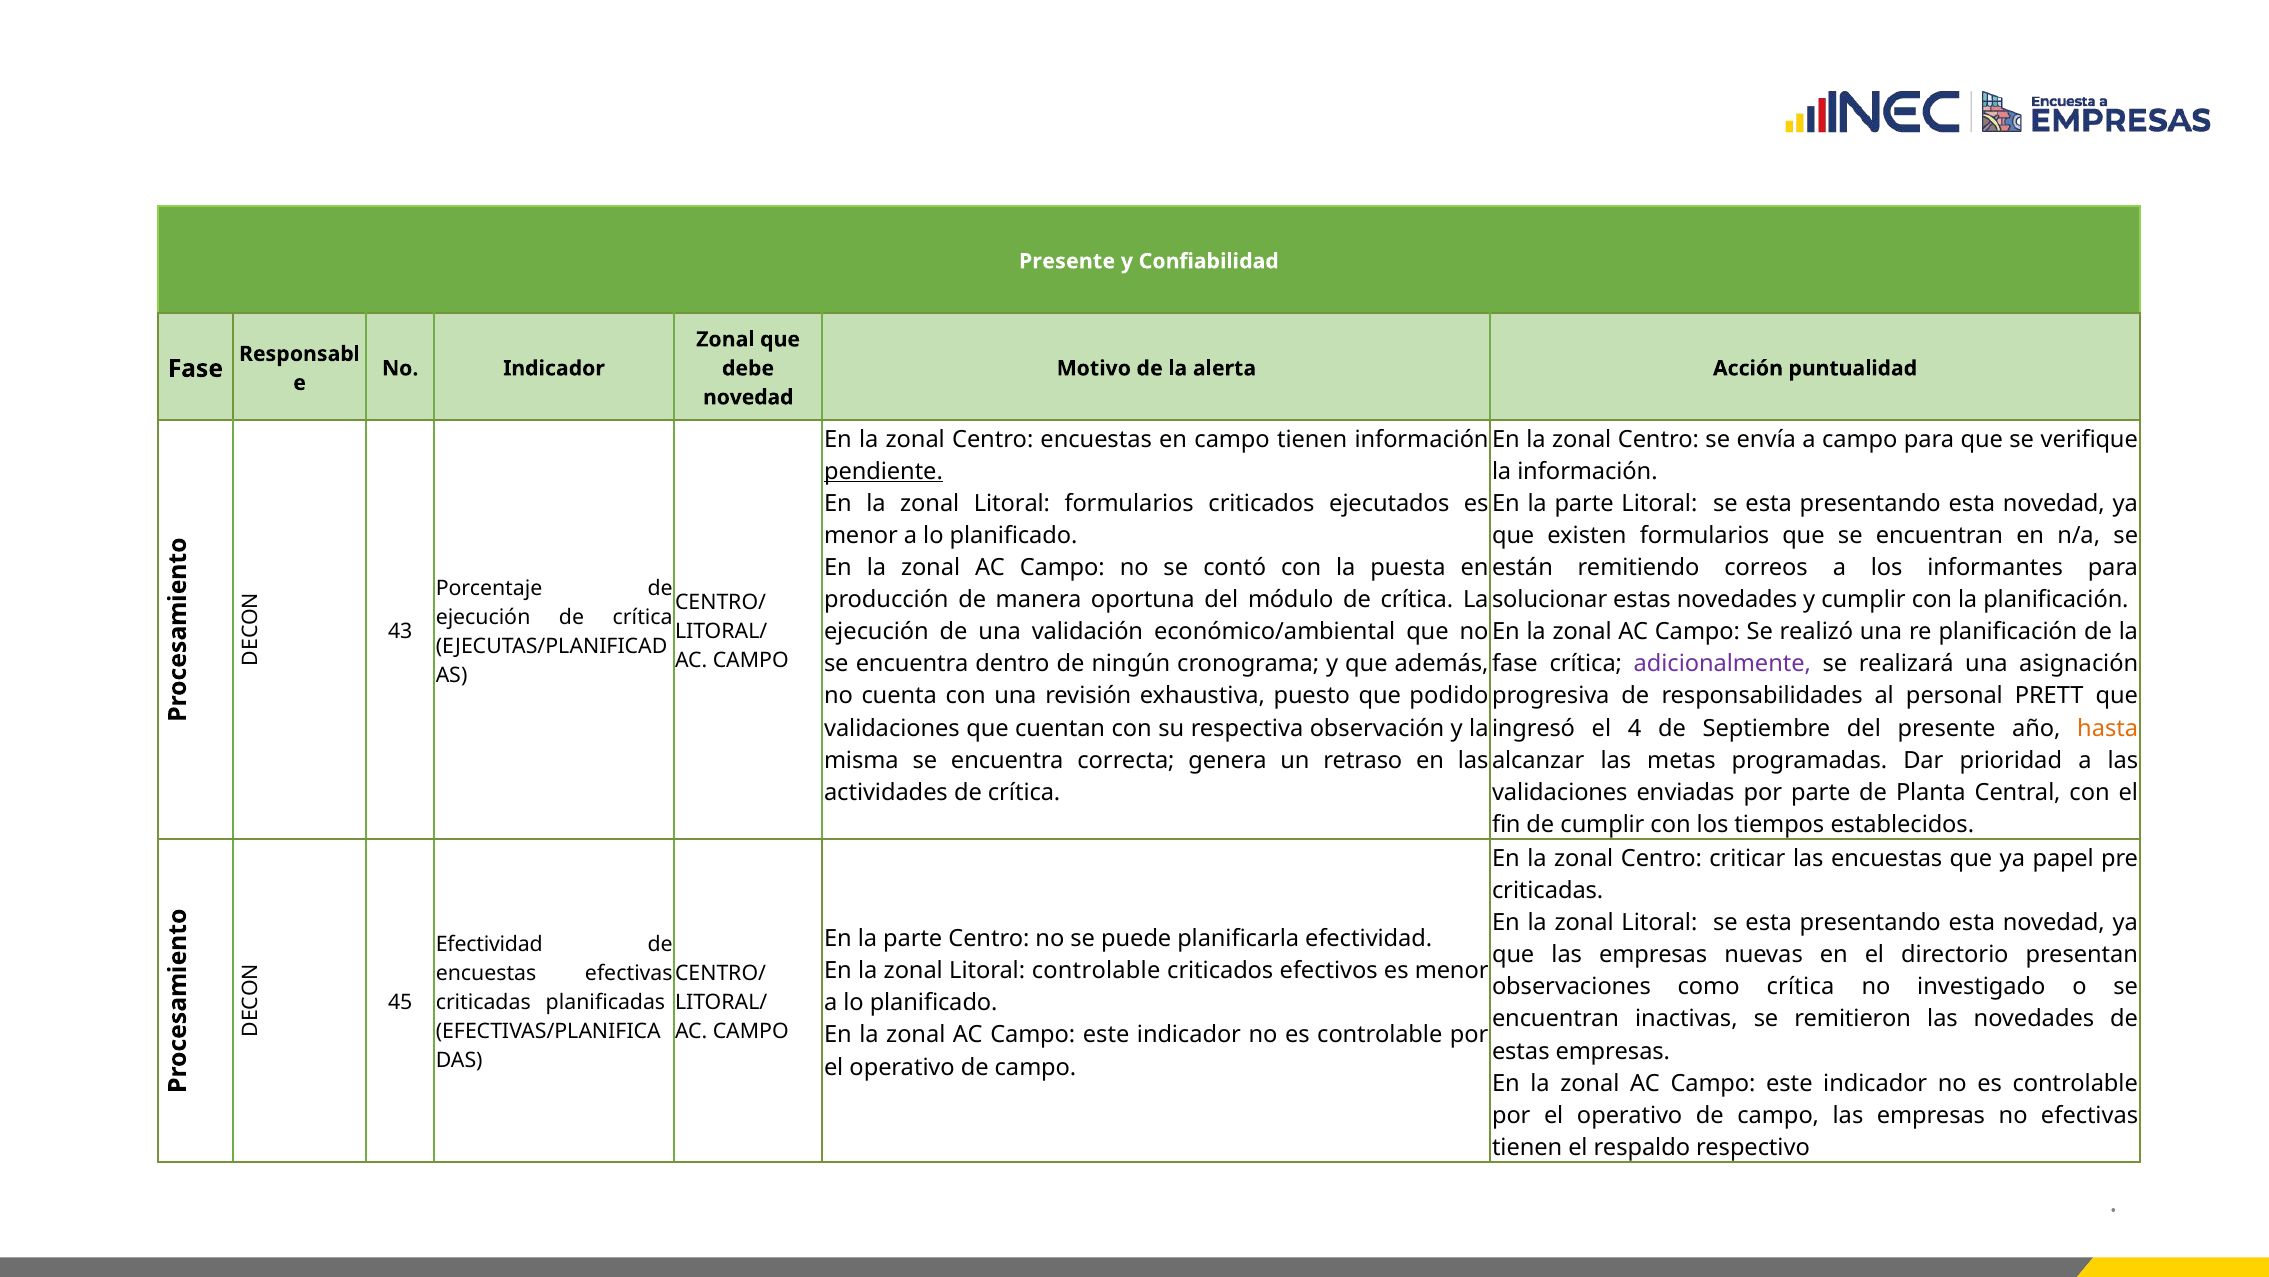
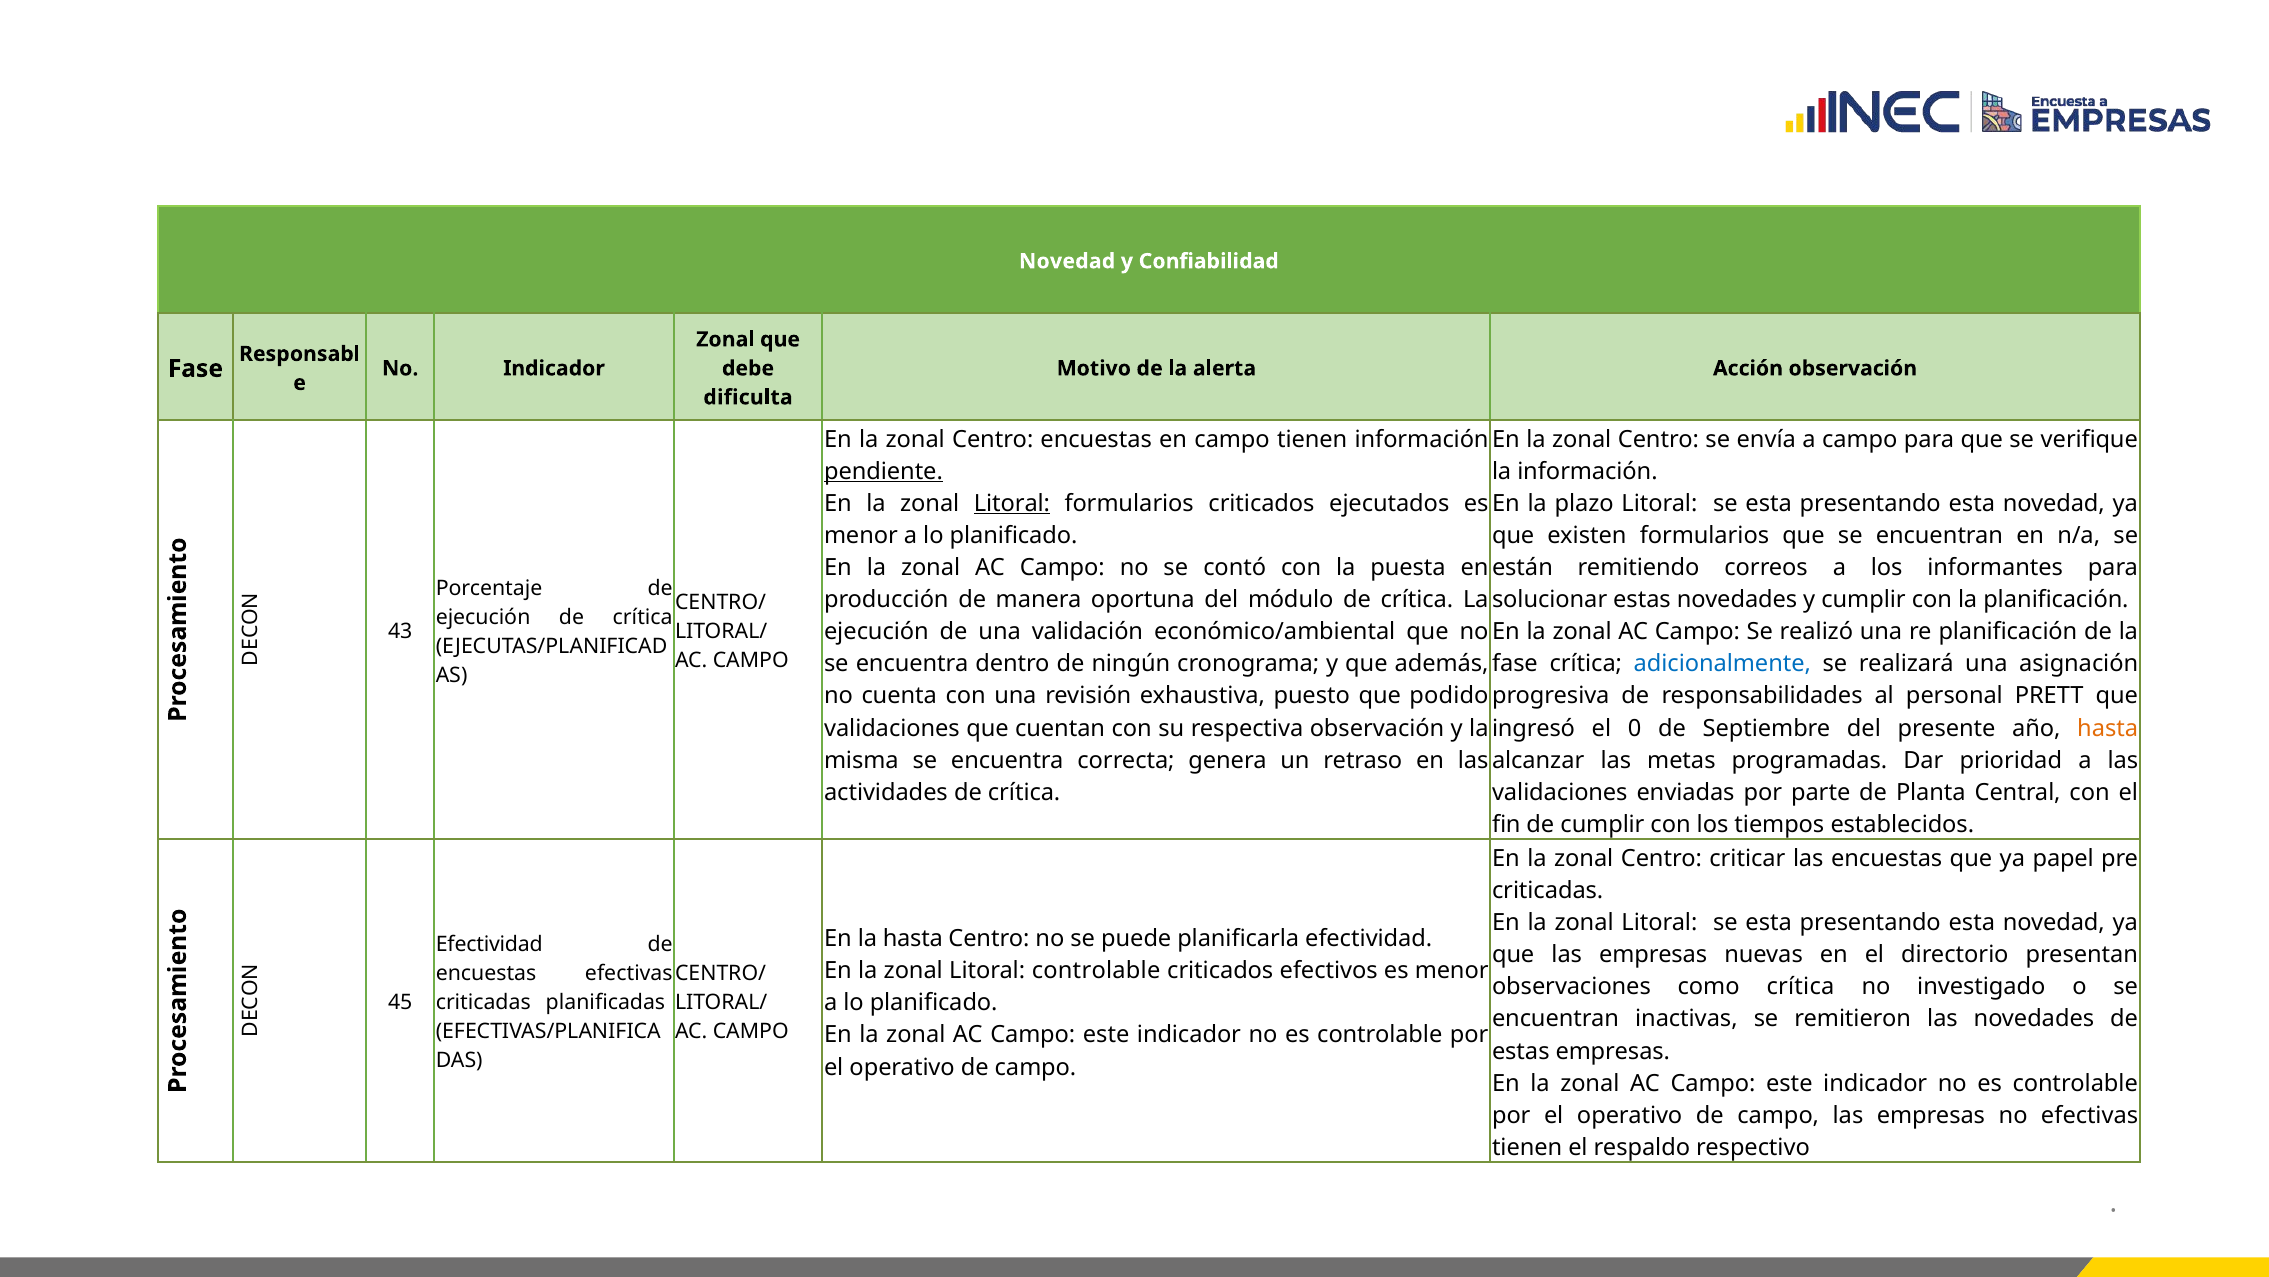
Presente at (1067, 261): Presente -> Novedad
Acción puntualidad: puntualidad -> observación
novedad at (748, 397): novedad -> dificulta
Litoral at (1012, 503) underline: none -> present
parte at (1584, 503): parte -> plazo
adicionalmente colour: purple -> blue
4: 4 -> 0
parte at (913, 938): parte -> hasta
